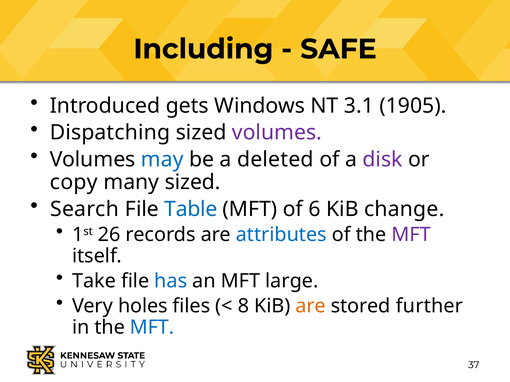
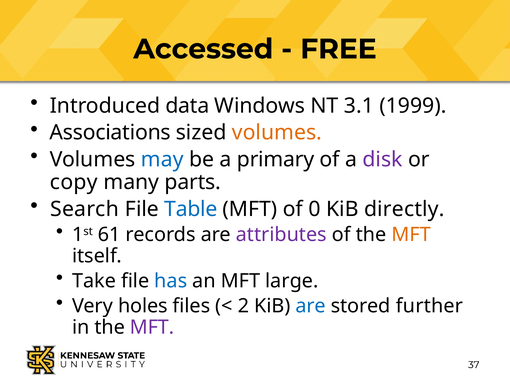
Including: Including -> Accessed
SAFE: SAFE -> FREE
gets: gets -> data
1905: 1905 -> 1999
Dispatching: Dispatching -> Associations
volumes at (277, 133) colour: purple -> orange
deleted: deleted -> primary
many sized: sized -> parts
6: 6 -> 0
change: change -> directly
26: 26 -> 61
attributes colour: blue -> purple
MFT at (411, 235) colour: purple -> orange
8: 8 -> 2
are at (311, 306) colour: orange -> blue
MFT at (152, 328) colour: blue -> purple
